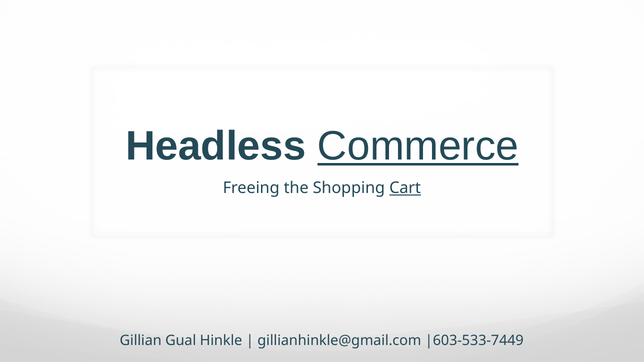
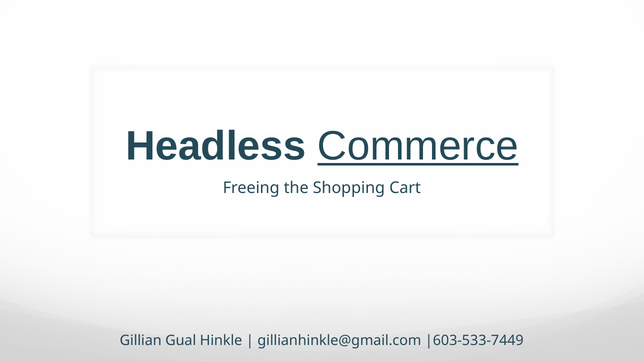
Cart underline: present -> none
